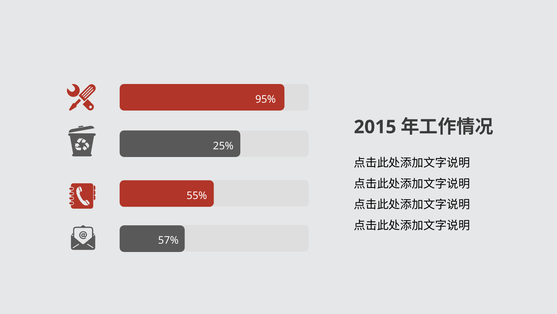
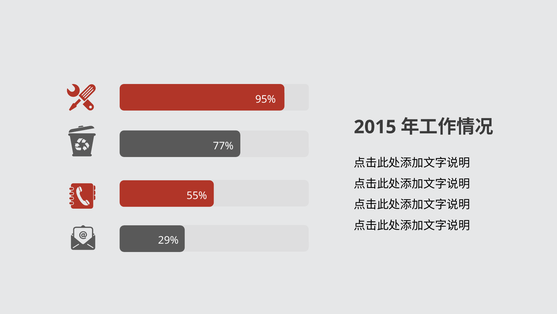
25%: 25% -> 77%
57%: 57% -> 29%
